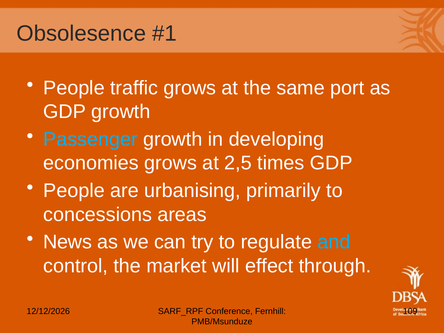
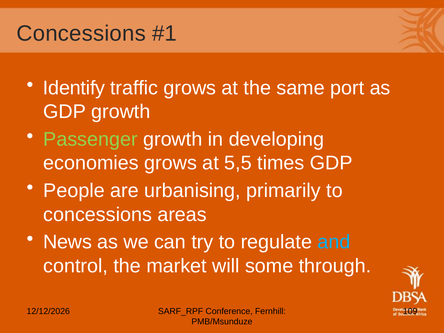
Obsolesence at (81, 33): Obsolesence -> Concessions
People at (74, 88): People -> Identify
Passenger colour: light blue -> light green
2,5: 2,5 -> 5,5
effect: effect -> some
